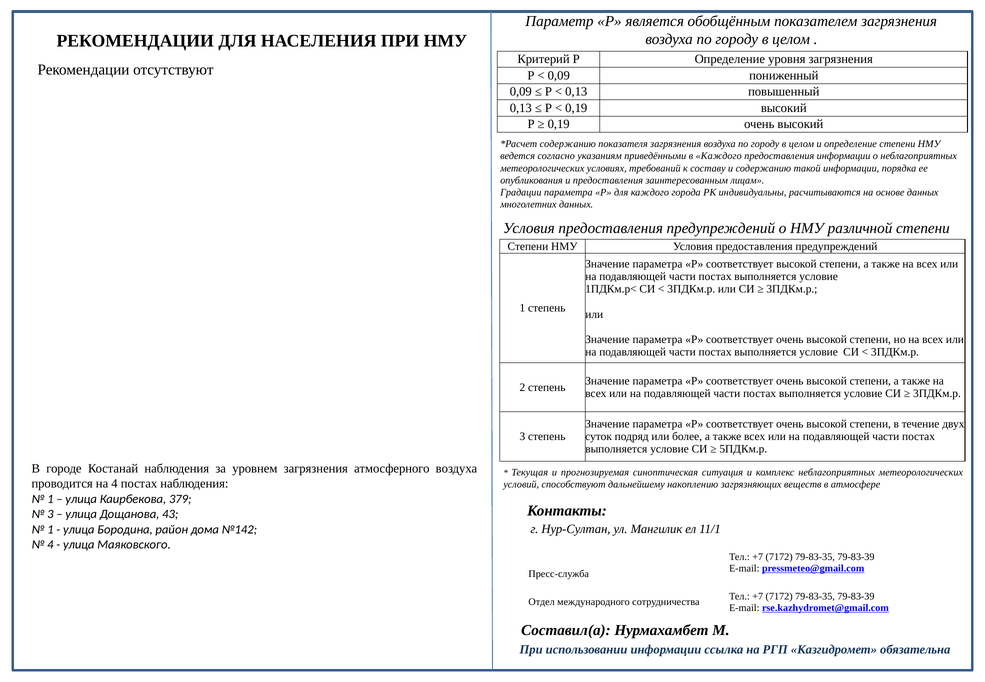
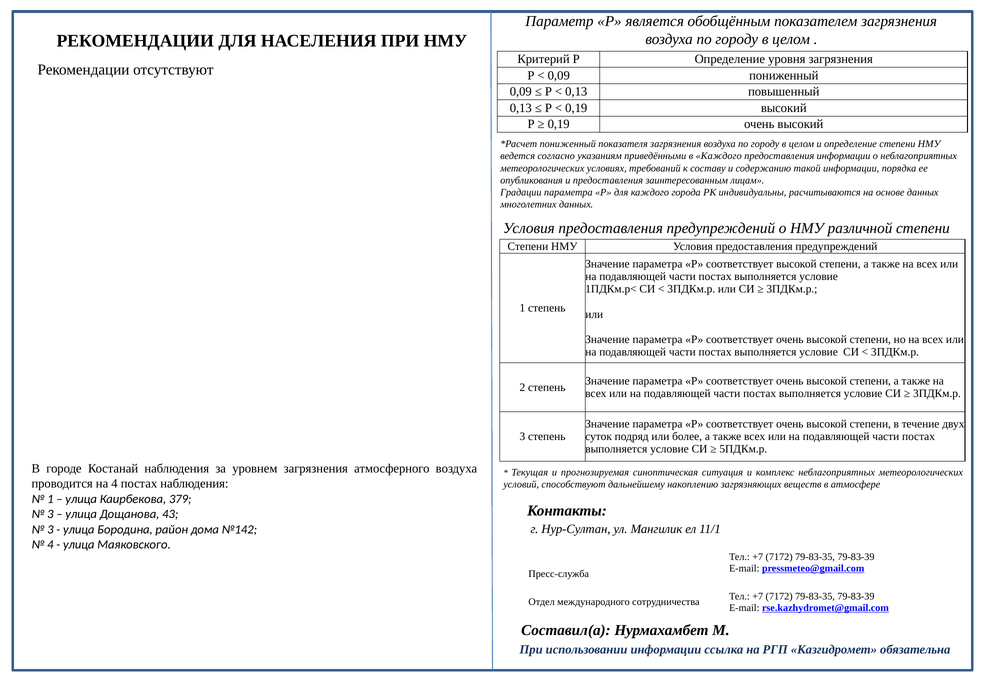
содержанию at (568, 144): содержанию -> пониженный
1 at (50, 529): 1 -> 3
